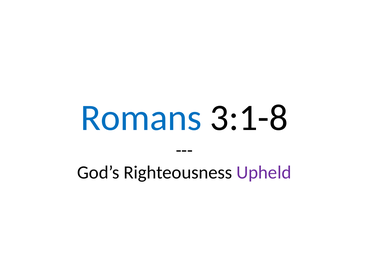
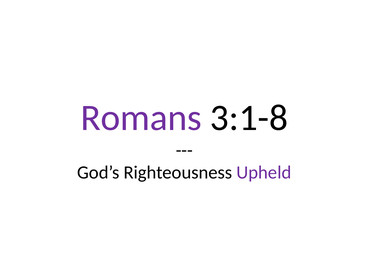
Romans colour: blue -> purple
